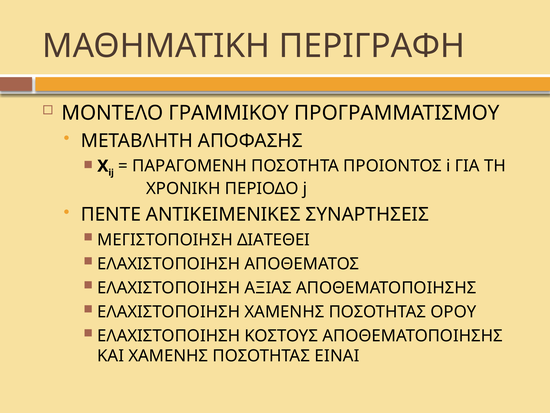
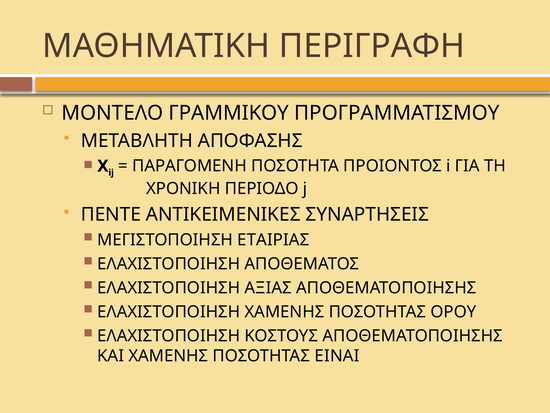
ΔΙΑΤΕΘΕΙ: ΔΙΑΤΕΘΕΙ -> ΕΤΑΙΡΙΑΣ
